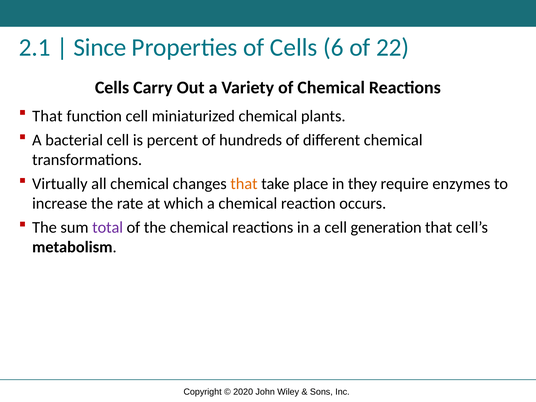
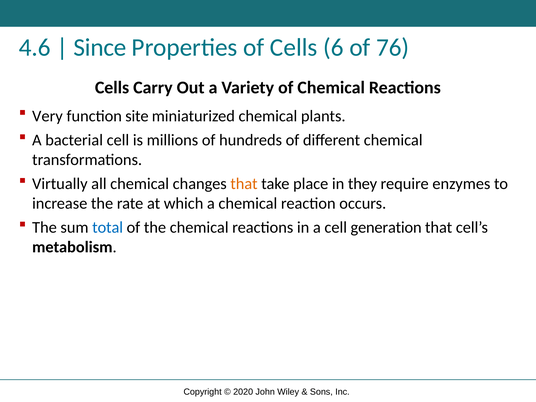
2.1: 2.1 -> 4.6
22: 22 -> 76
That at (47, 116): That -> Very
function cell: cell -> site
percent: percent -> millions
total colour: purple -> blue
